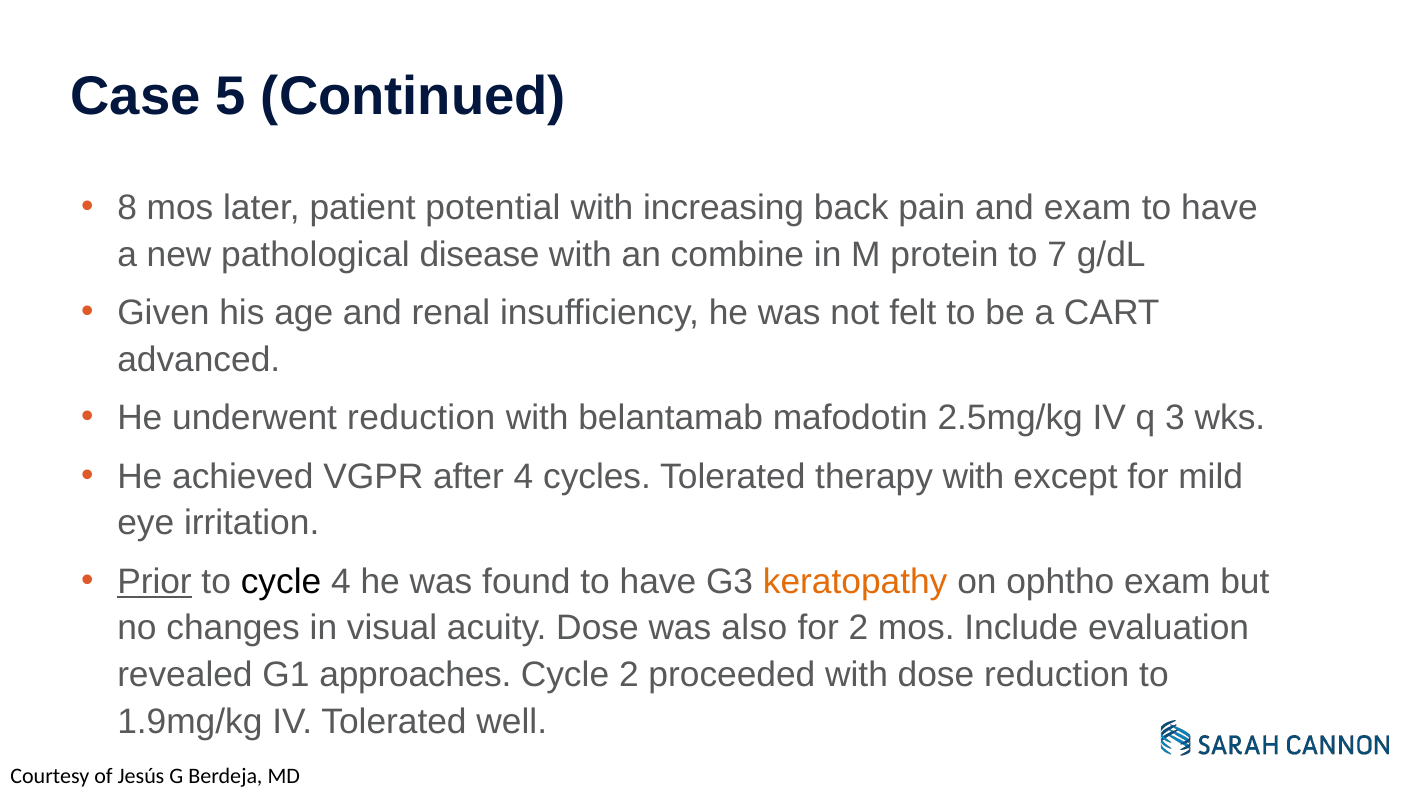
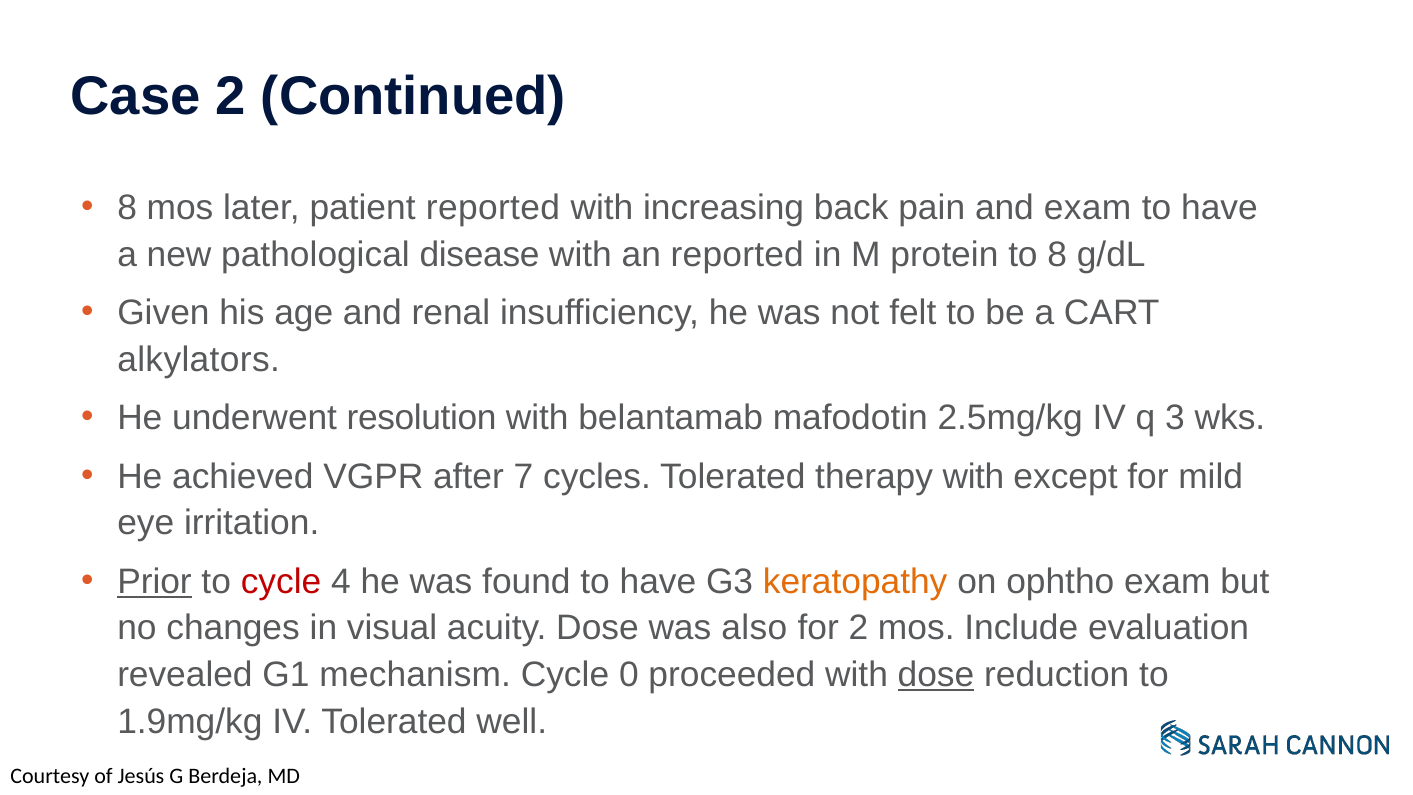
Case 5: 5 -> 2
patient potential: potential -> reported
an combine: combine -> reported
to 7: 7 -> 8
advanced: advanced -> alkylators
underwent reduction: reduction -> resolution
after 4: 4 -> 7
cycle at (281, 581) colour: black -> red
approaches: approaches -> mechanism
Cycle 2: 2 -> 0
dose at (936, 675) underline: none -> present
